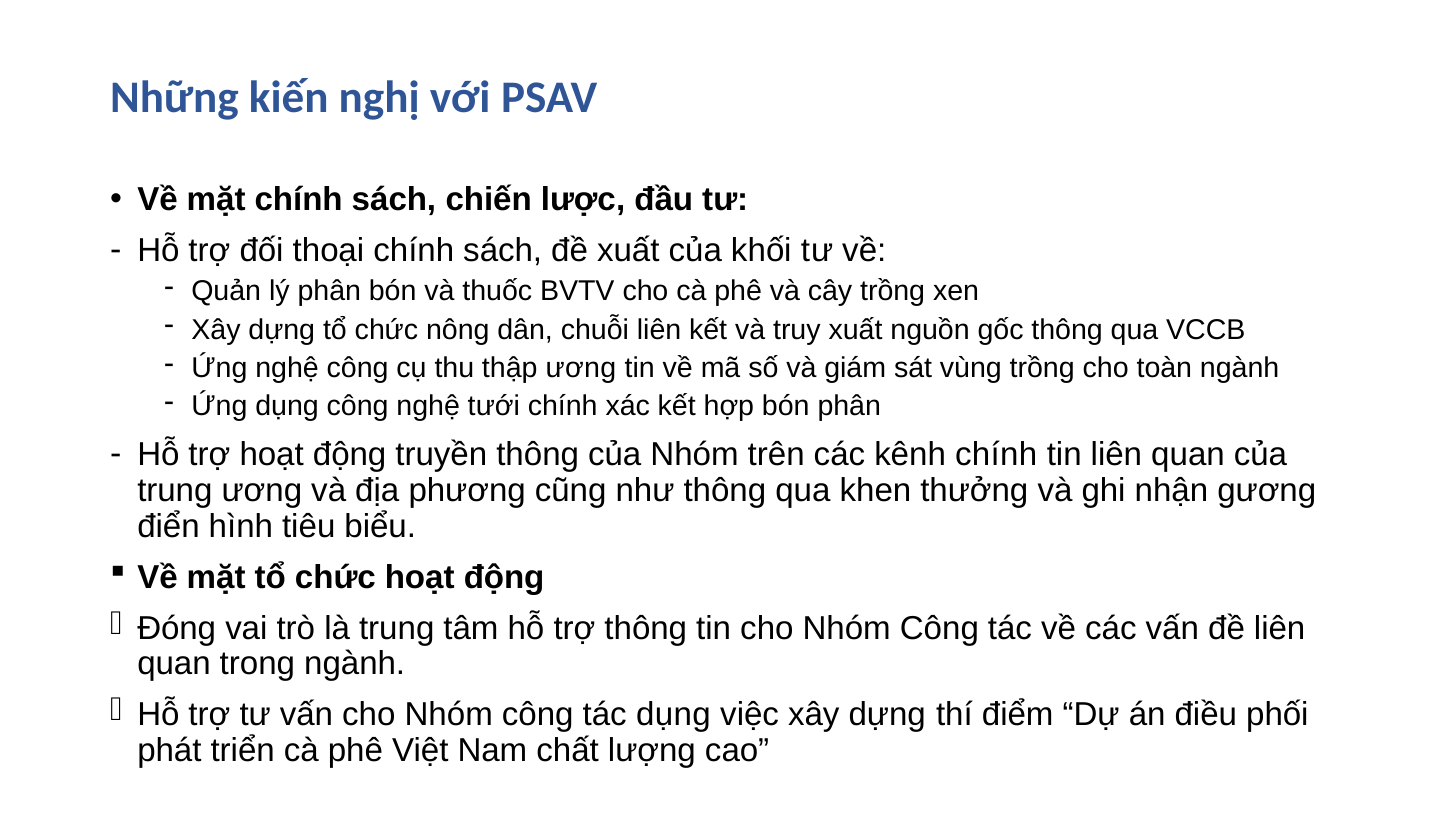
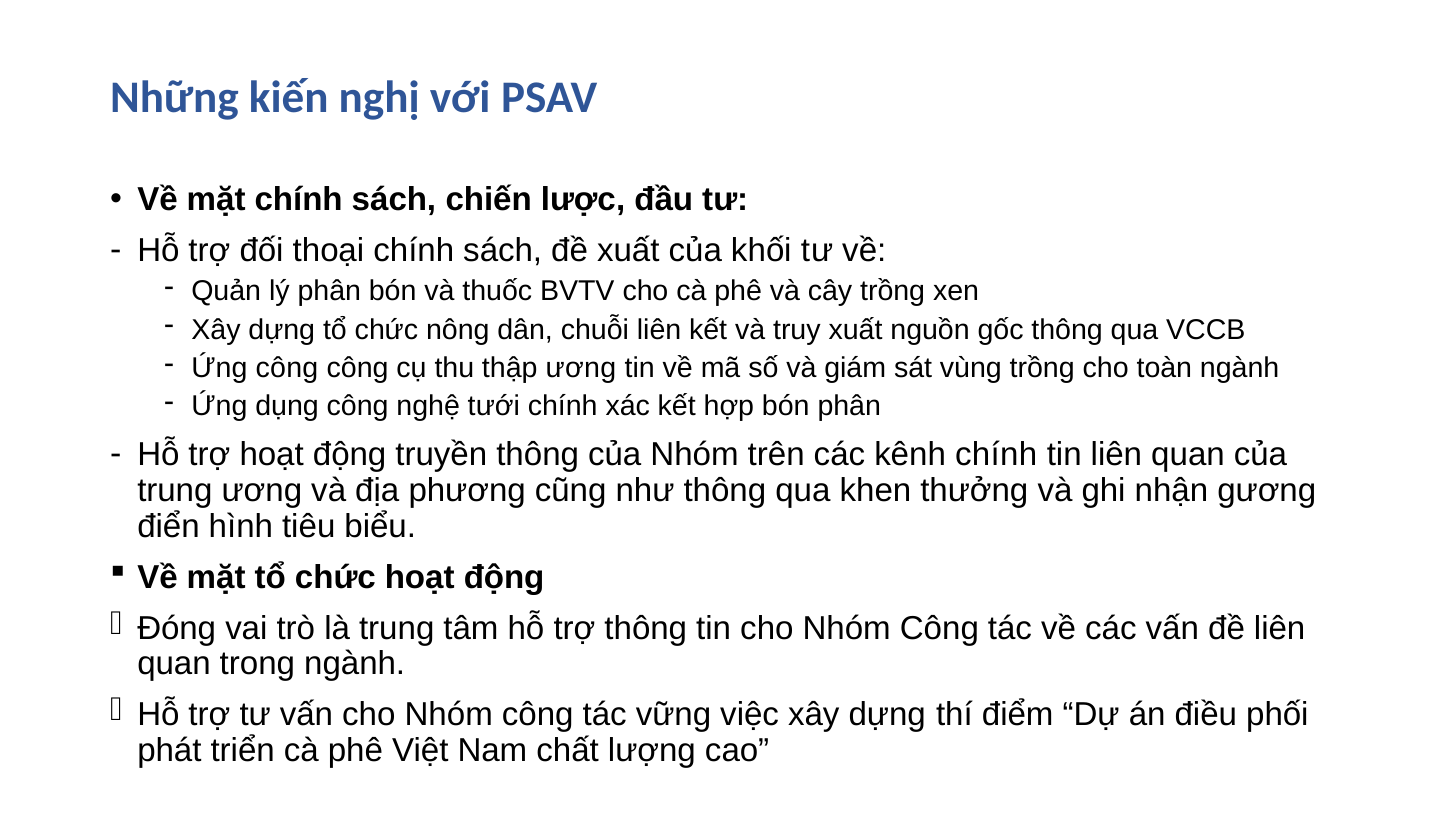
Ứng nghệ: nghệ -> công
tác dụng: dụng -> vững
